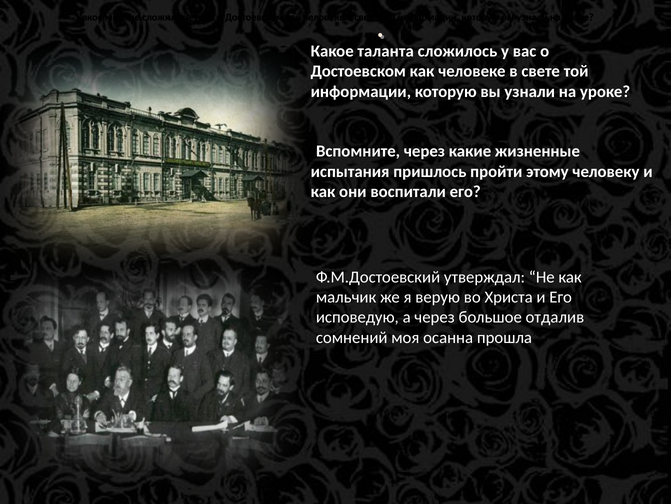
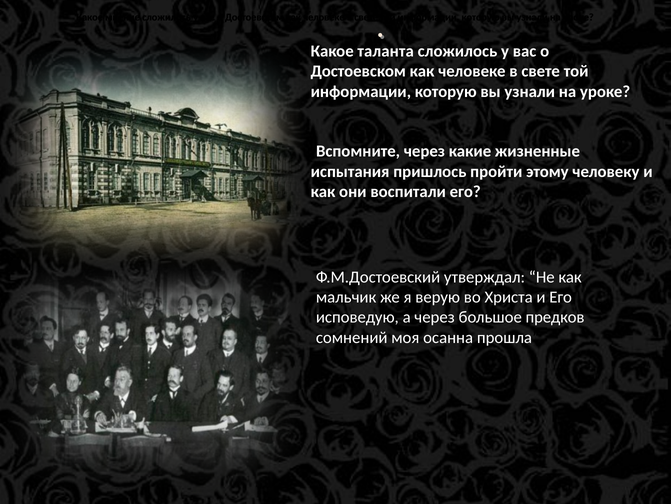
отдалив: отдалив -> предков
